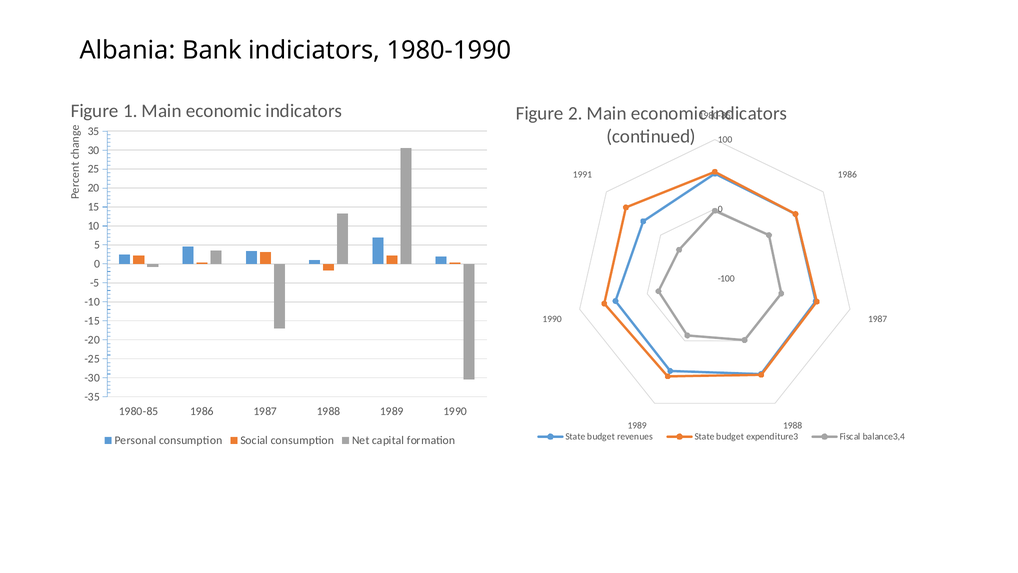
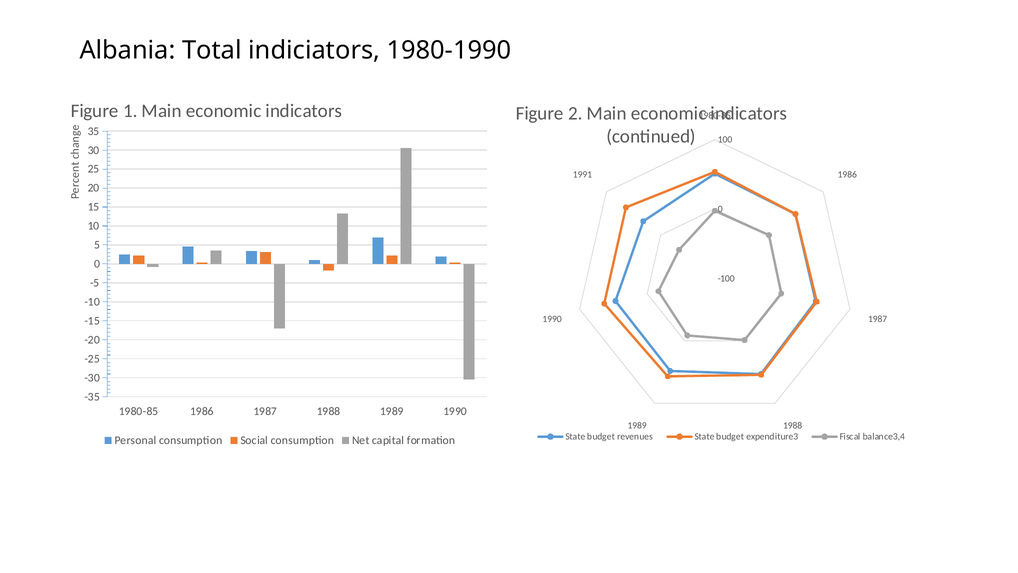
Bank: Bank -> Total
